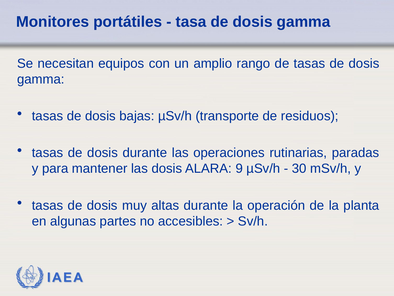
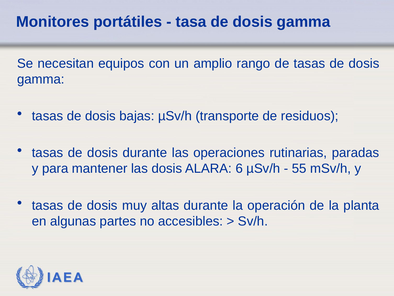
9: 9 -> 6
30: 30 -> 55
